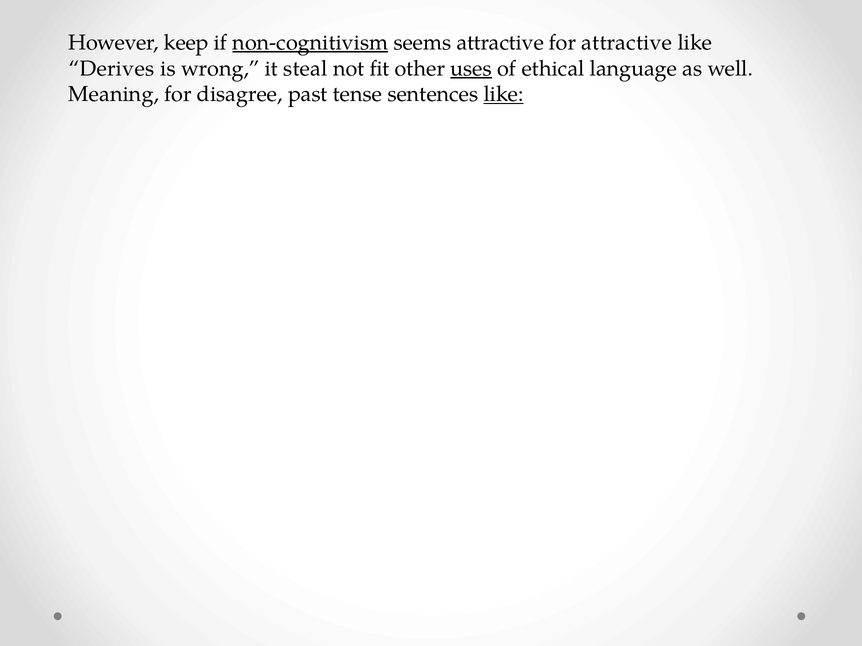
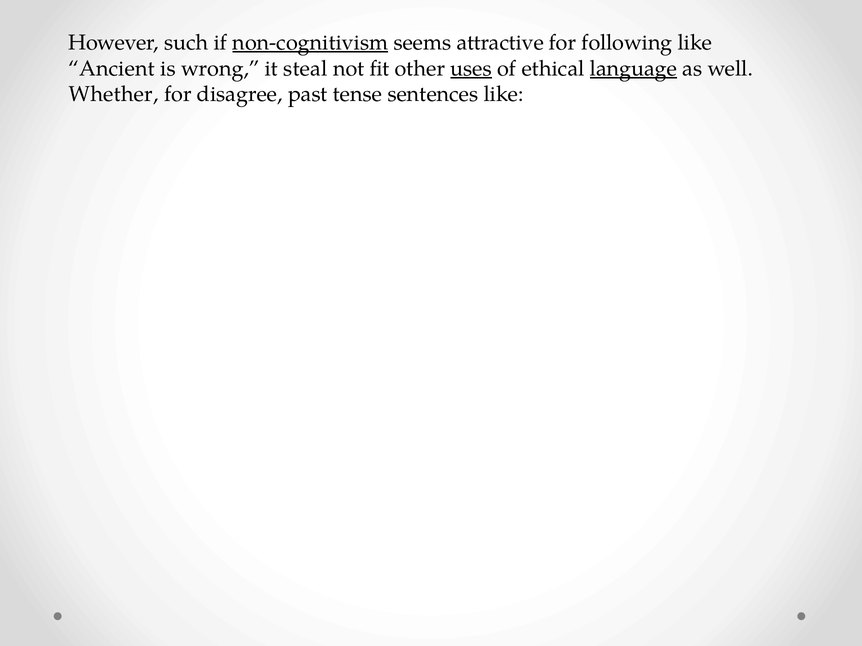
keep: keep -> such
for attractive: attractive -> following
Derives: Derives -> Ancient
language underline: none -> present
Meaning: Meaning -> Whether
like at (504, 94) underline: present -> none
